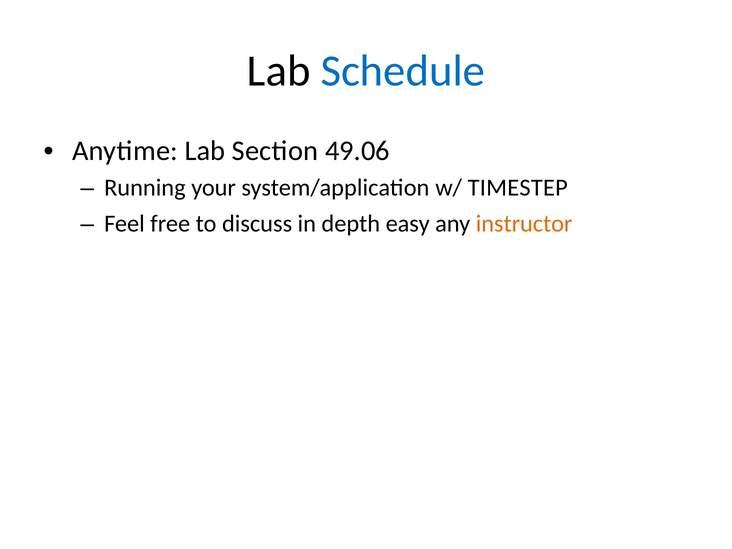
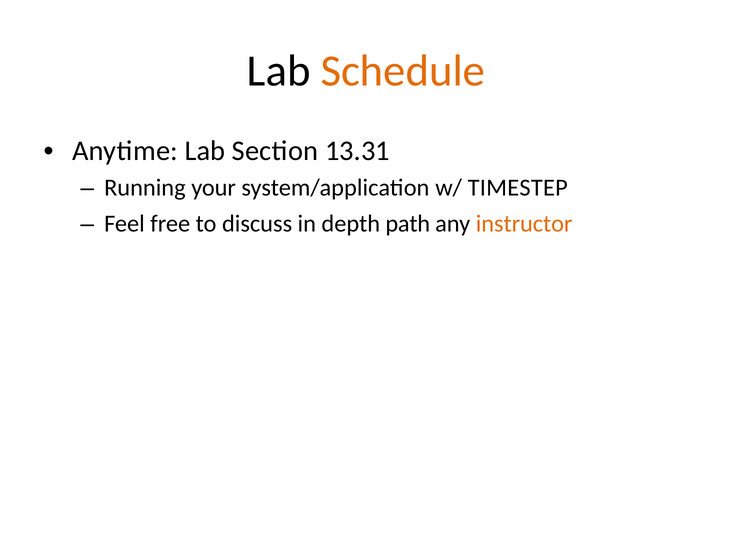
Schedule colour: blue -> orange
49.06: 49.06 -> 13.31
easy: easy -> path
